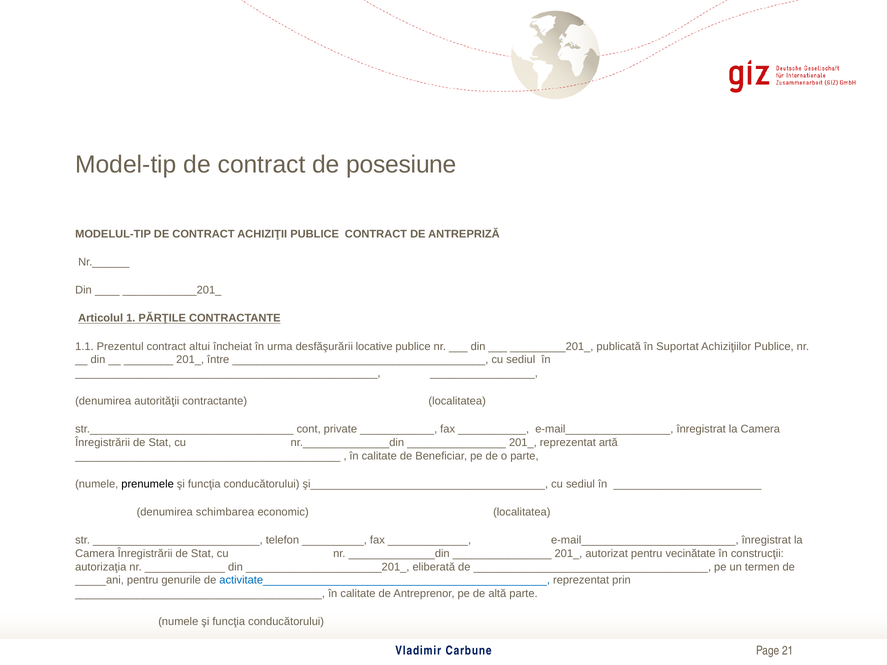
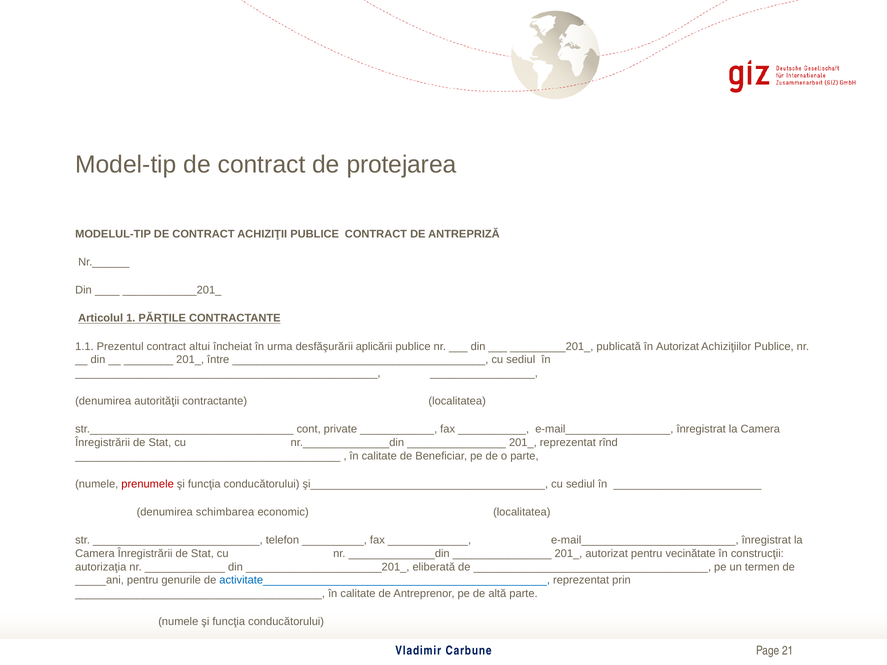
posesiune: posesiune -> protejarea
locative: locative -> aplicării
în Suportat: Suportat -> Autorizat
artă: artă -> rînd
prenumele colour: black -> red
